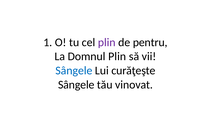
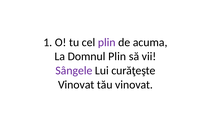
pentru: pentru -> acuma
Sângele at (74, 70) colour: blue -> purple
Sângele at (76, 84): Sângele -> Vinovat
